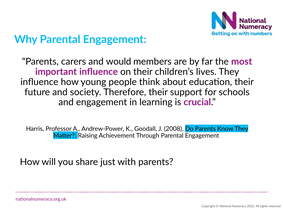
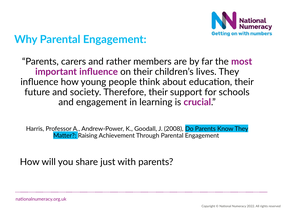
would: would -> rather
